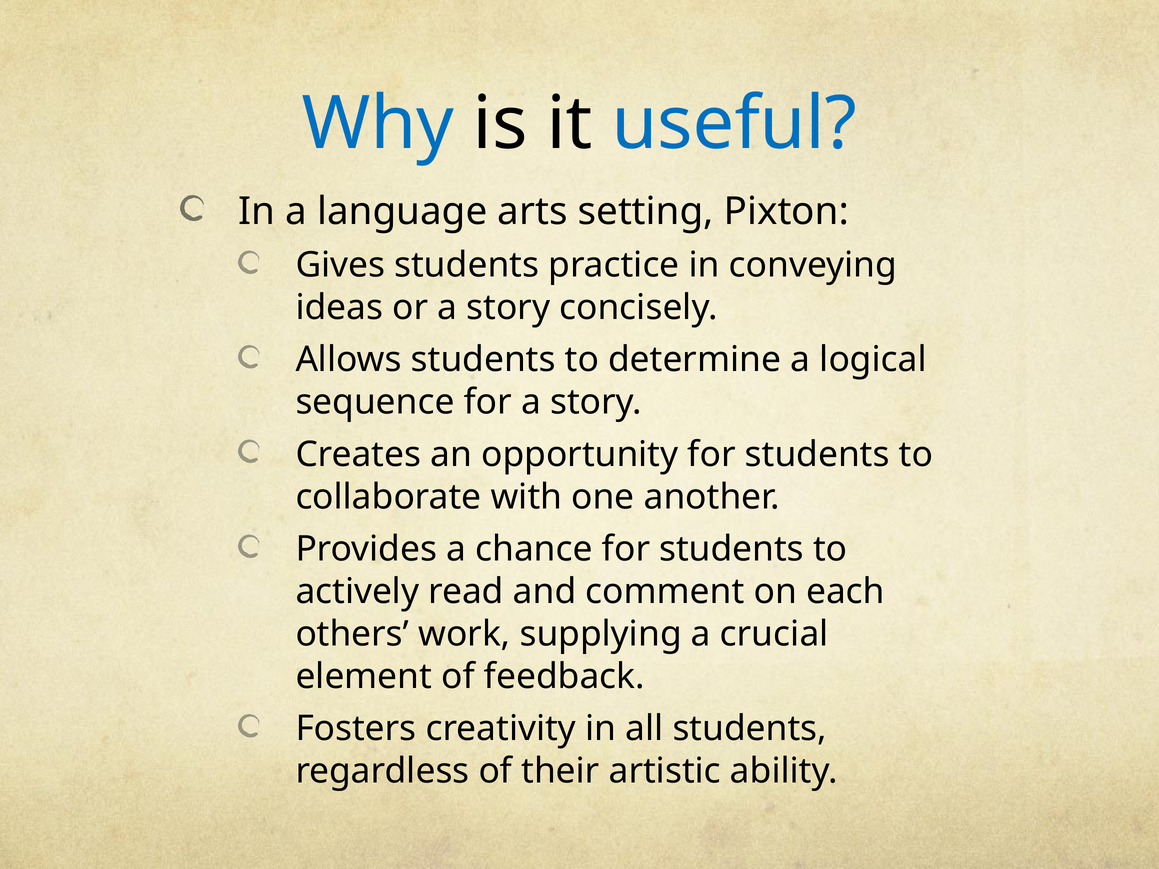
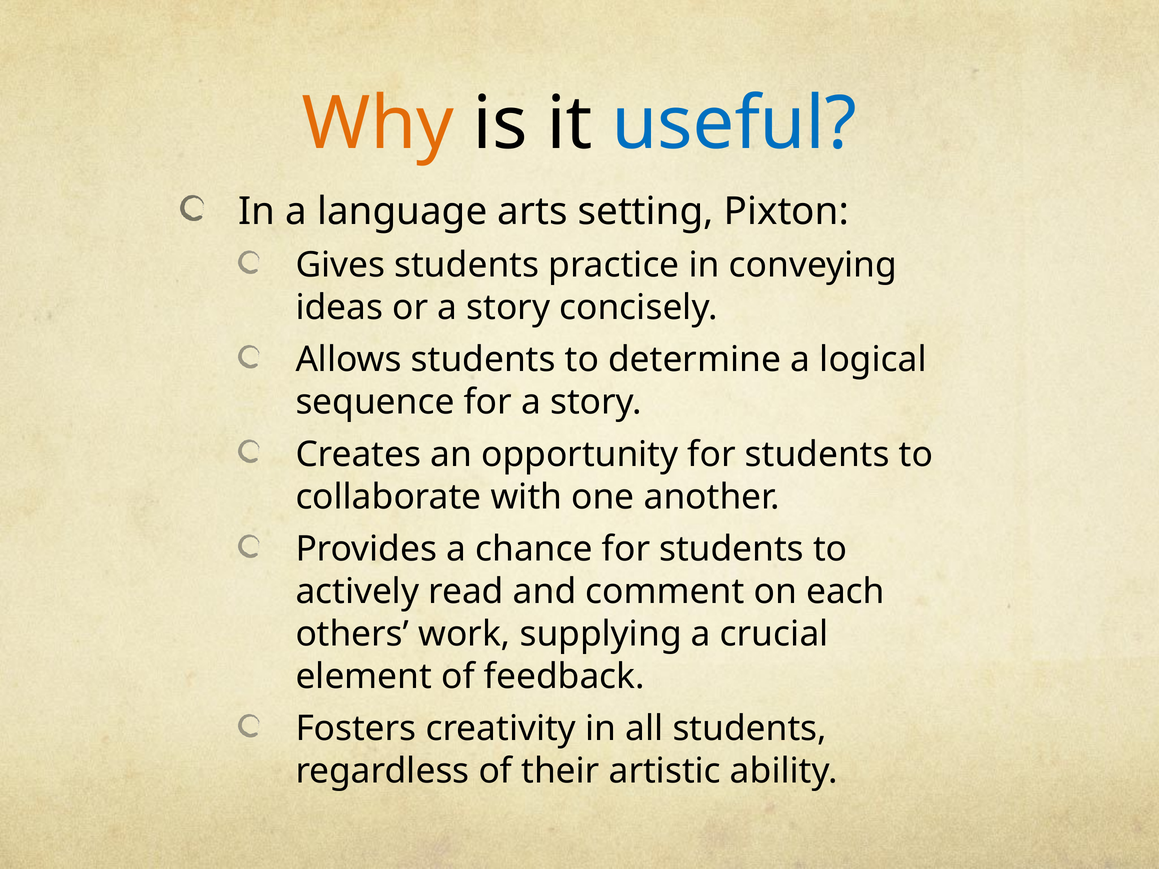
Why colour: blue -> orange
